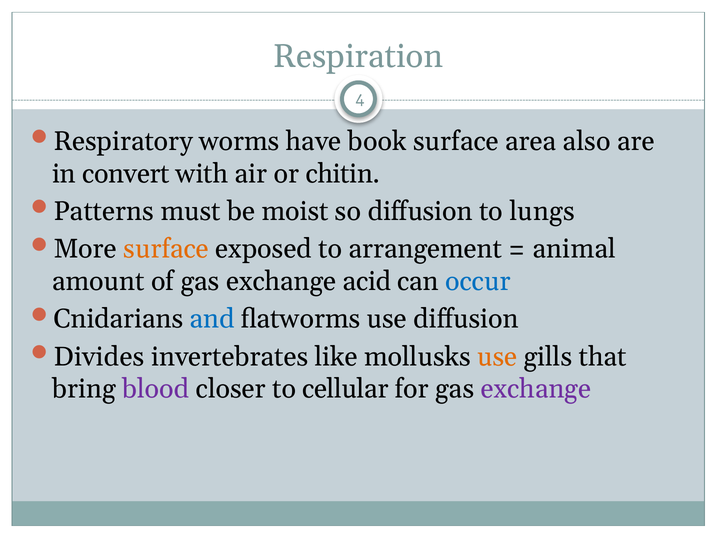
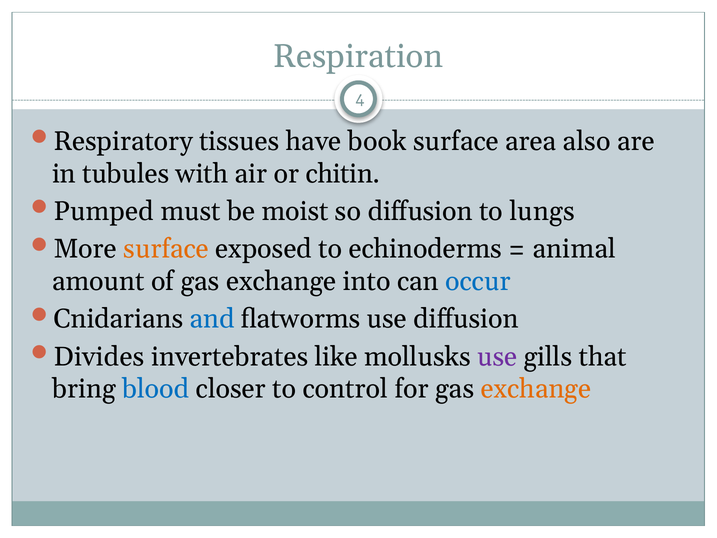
worms: worms -> tissues
convert: convert -> tubules
Patterns: Patterns -> Pumped
arrangement: arrangement -> echinoderms
acid: acid -> into
use at (497, 357) colour: orange -> purple
blood colour: purple -> blue
cellular: cellular -> control
exchange at (536, 389) colour: purple -> orange
